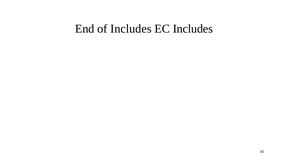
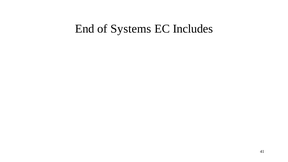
of Includes: Includes -> Systems
